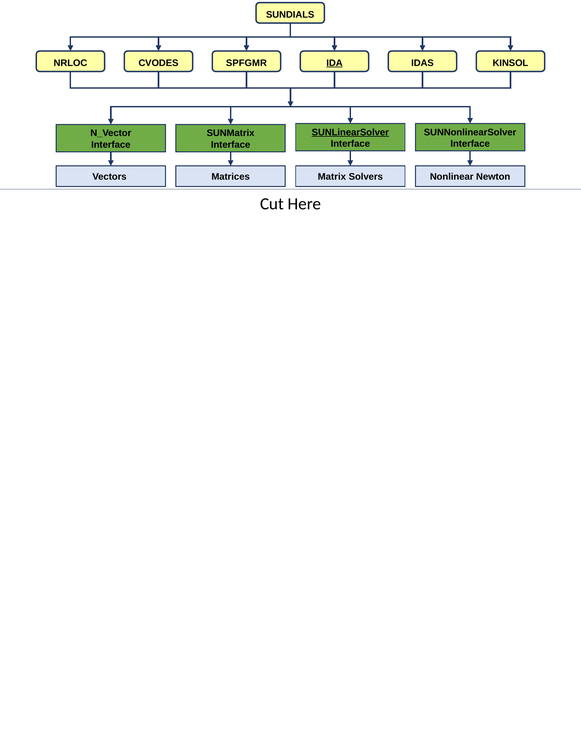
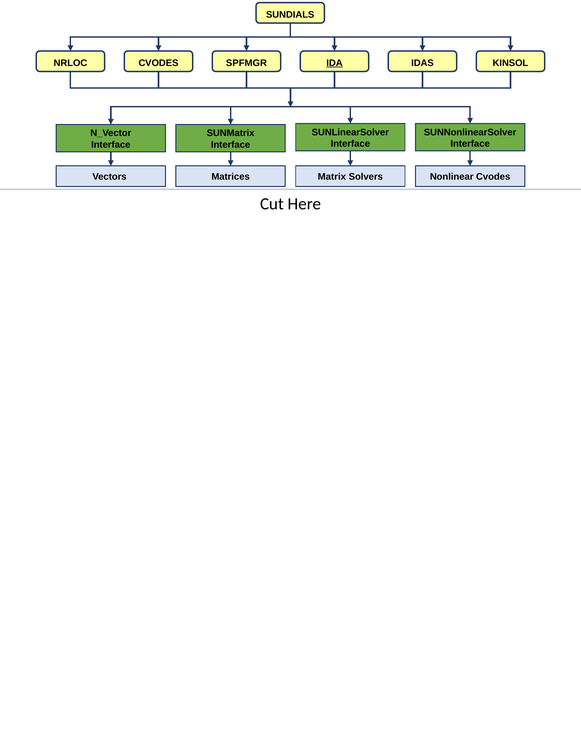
SPFGMR: SPFGMR -> SPFMGR
SUNLinearSolver underline: present -> none
Nonlinear Newton: Newton -> Cvodes
